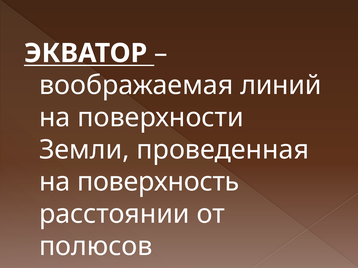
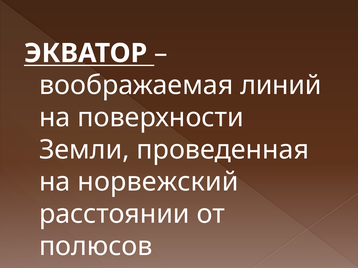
поверхность: поверхность -> норвежский
